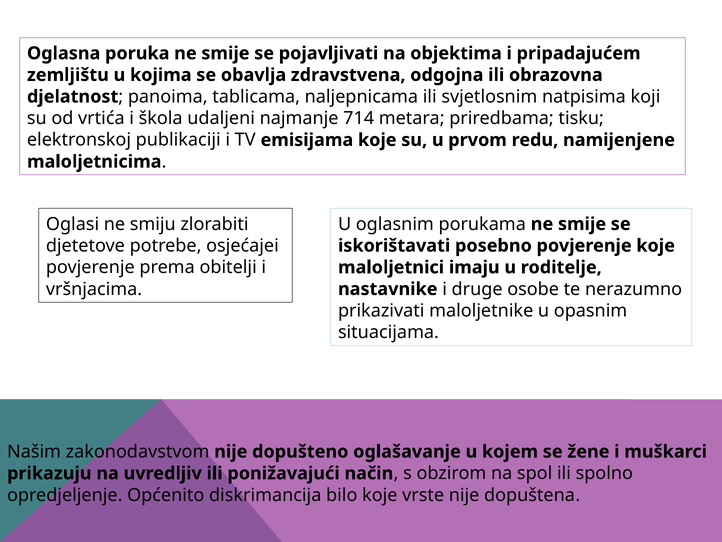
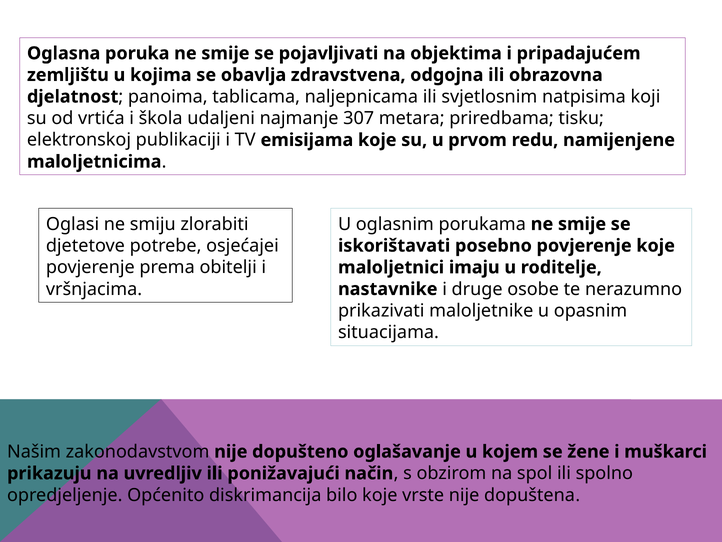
714: 714 -> 307
